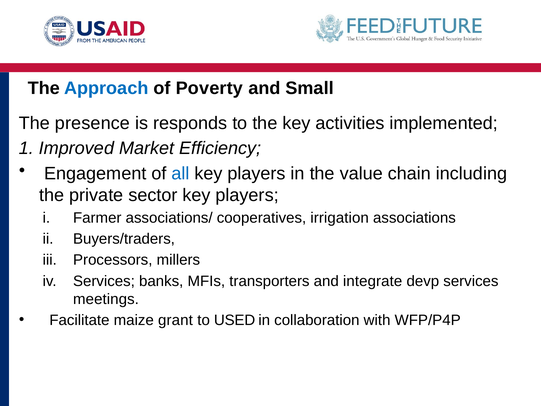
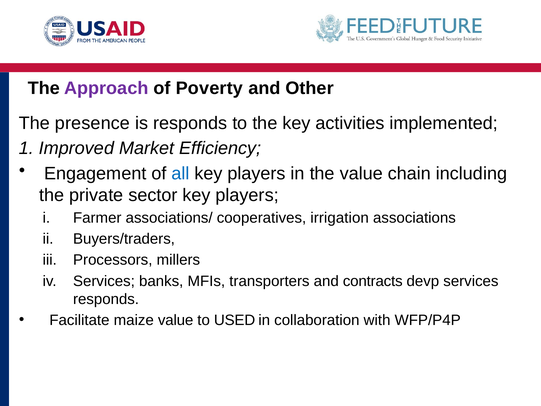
Approach colour: blue -> purple
Small: Small -> Other
integrate: integrate -> contracts
meetings at (106, 299): meetings -> responds
maize grant: grant -> value
